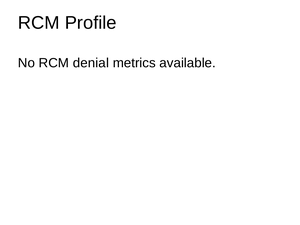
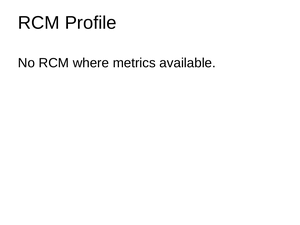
denial: denial -> where
